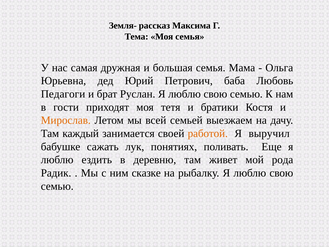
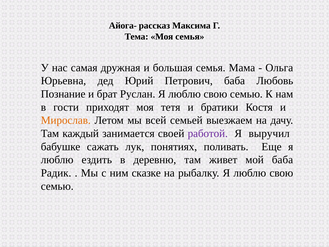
Земля-: Земля- -> Айога-
Педагоги: Педагоги -> Познание
работой colour: orange -> purple
мой рода: рода -> баба
